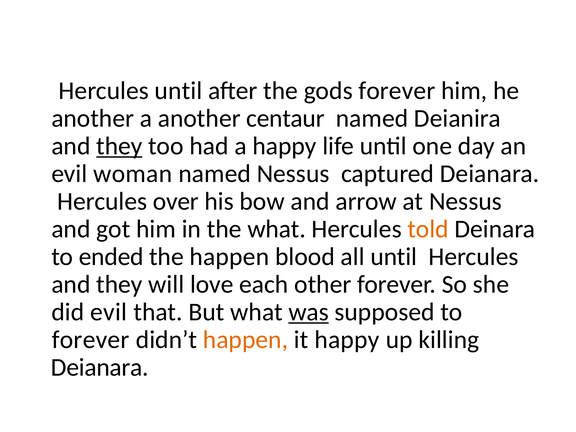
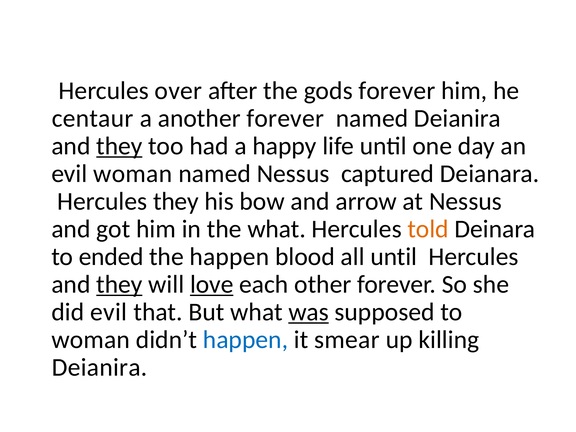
Hercules until: until -> over
another at (93, 118): another -> centaur
another centaur: centaur -> forever
Hercules over: over -> they
they at (119, 284) underline: none -> present
love underline: none -> present
forever at (91, 340): forever -> woman
happen at (246, 340) colour: orange -> blue
it happy: happy -> smear
Deianara at (100, 367): Deianara -> Deianira
